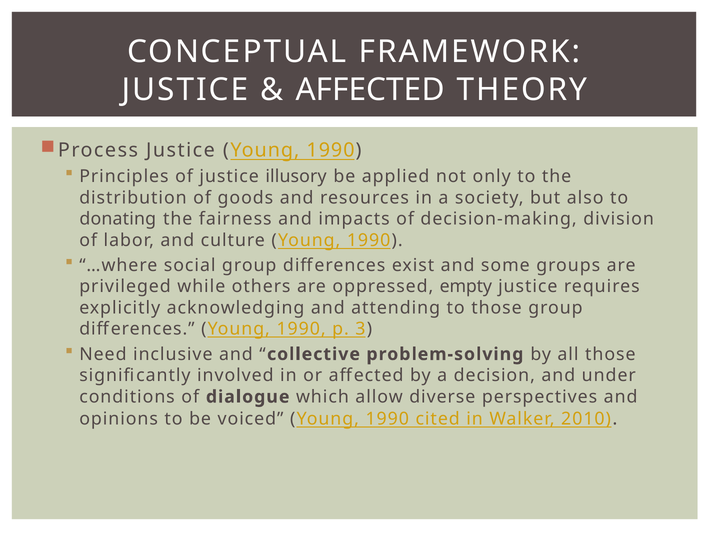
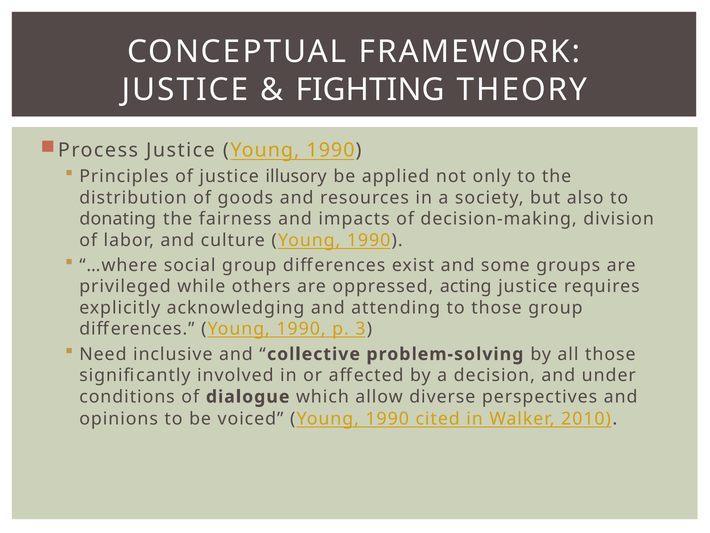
AFFECTED at (370, 90): AFFECTED -> FIGHTING
empty: empty -> acting
